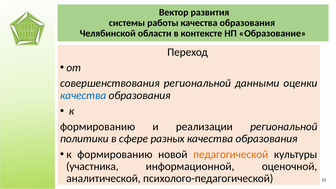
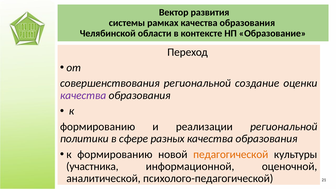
работы: работы -> рамках
данными: данными -> создание
качества at (83, 95) colour: blue -> purple
